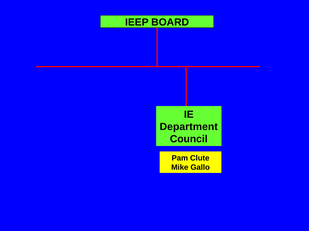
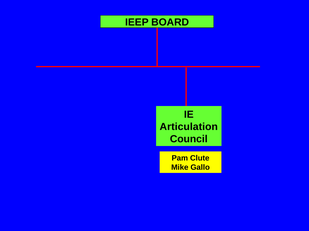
Department: Department -> Articulation
